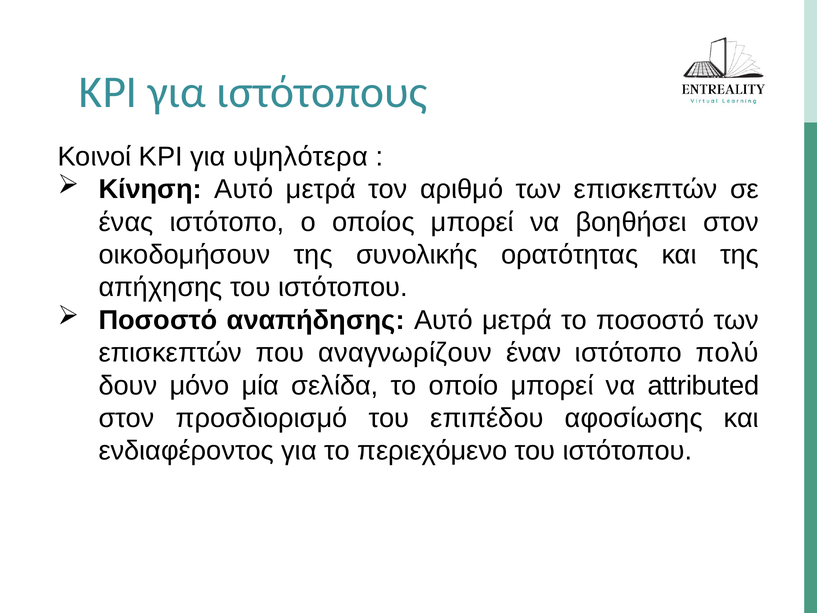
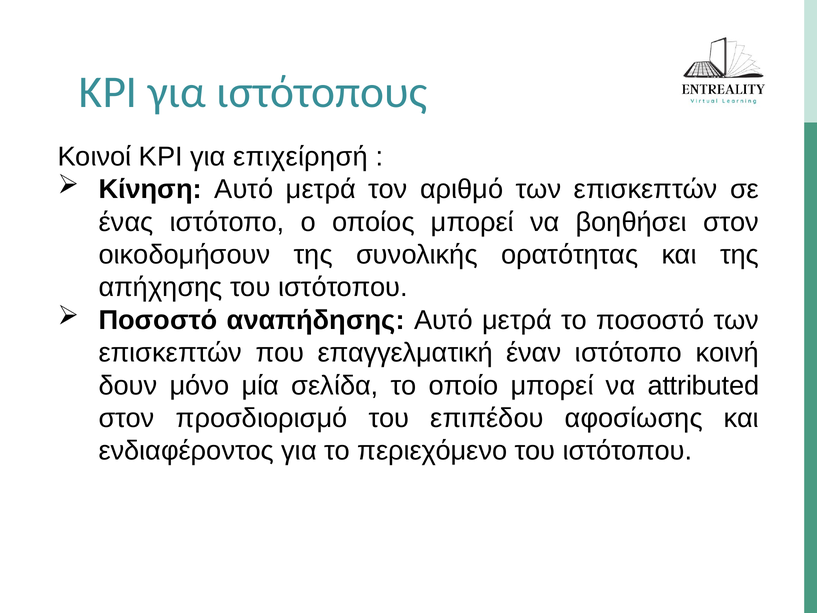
υψηλότερα: υψηλότερα -> επιχείρησή
αναγνωρίζουν: αναγνωρίζουν -> επαγγελματική
πολύ: πολύ -> κοινή
